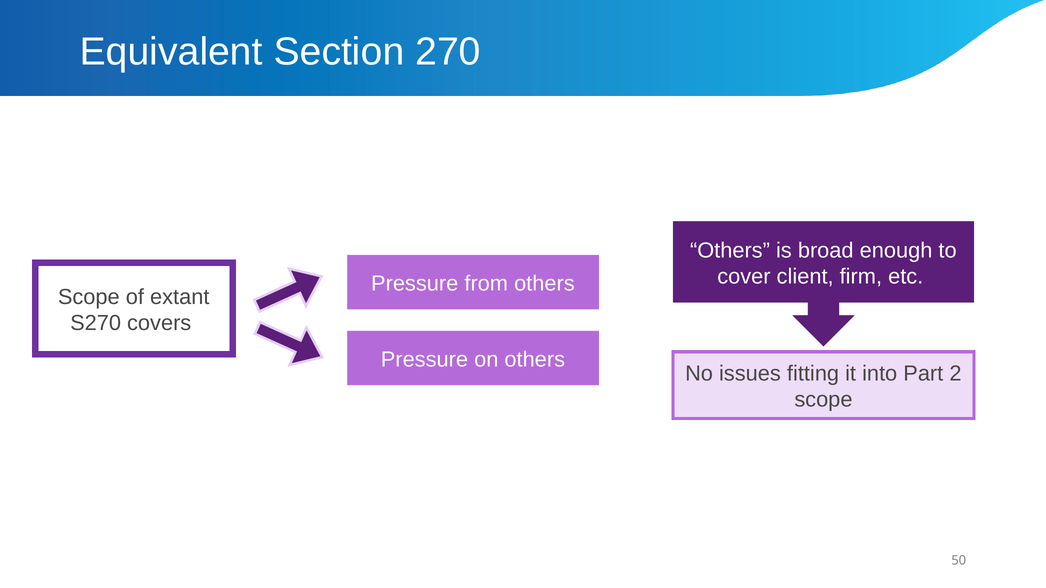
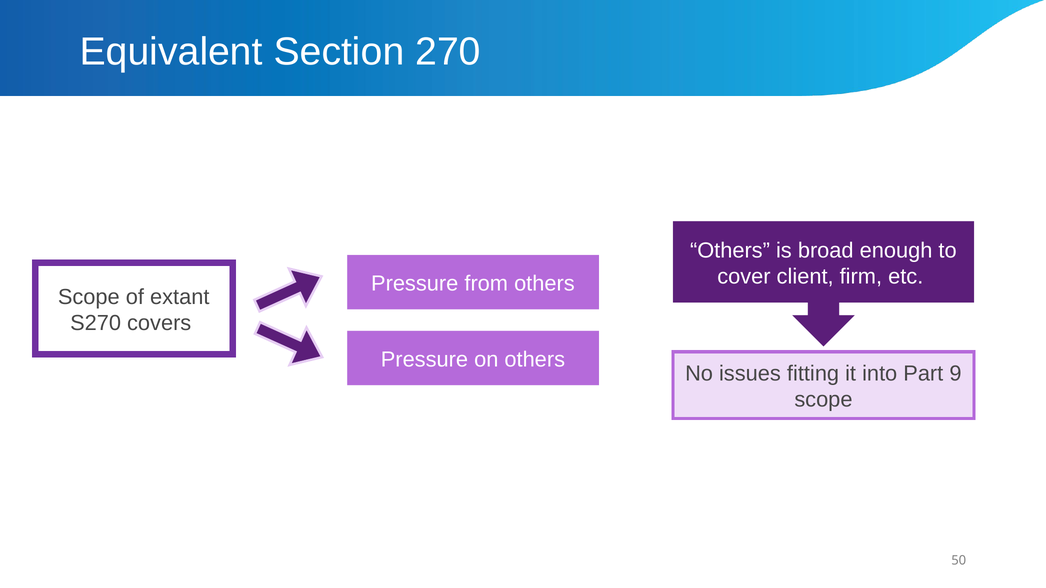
2: 2 -> 9
